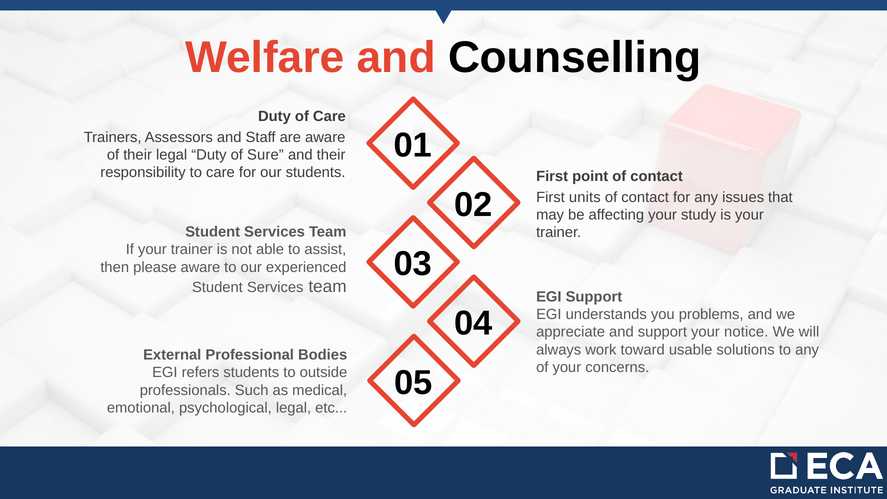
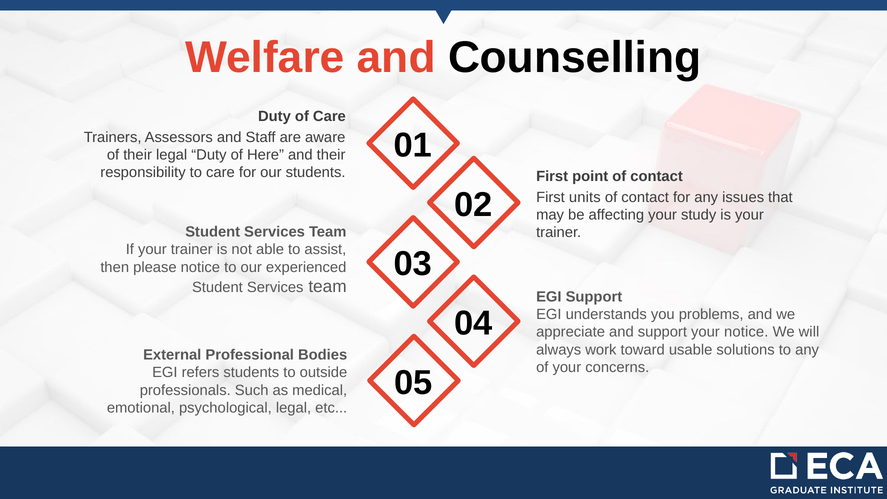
Sure: Sure -> Here
please aware: aware -> notice
